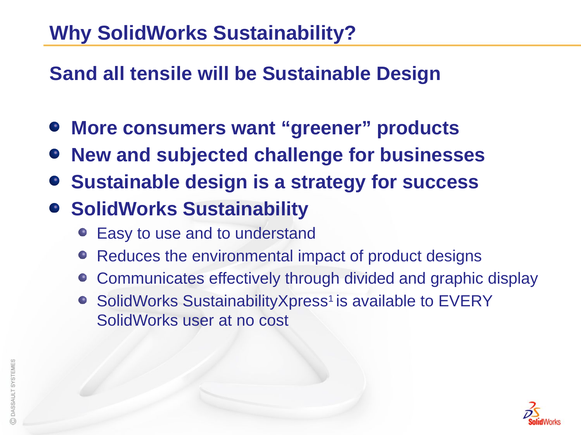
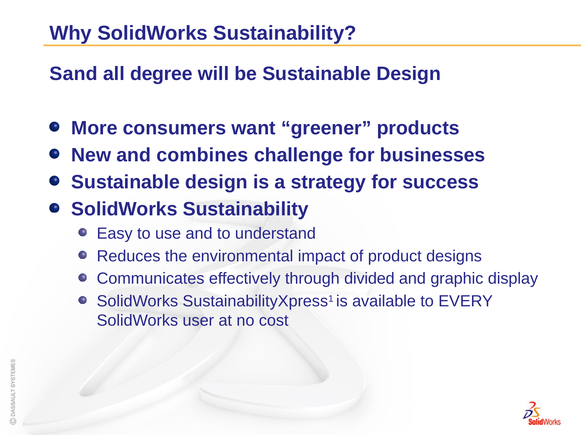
tensile: tensile -> degree
subjected: subjected -> combines
